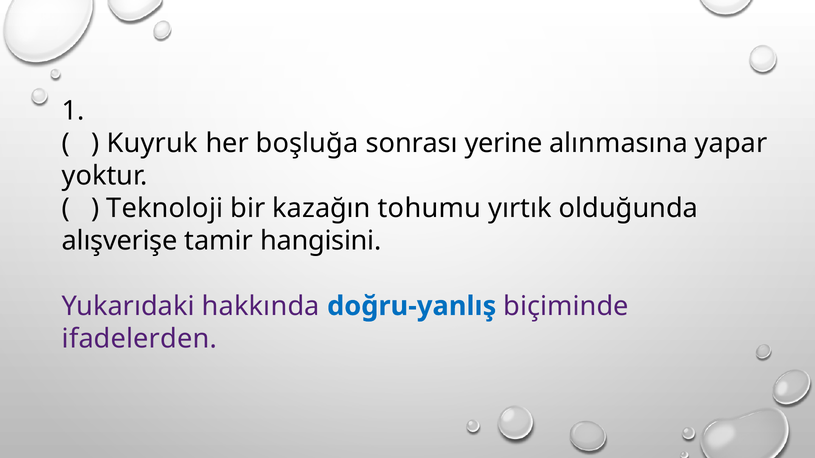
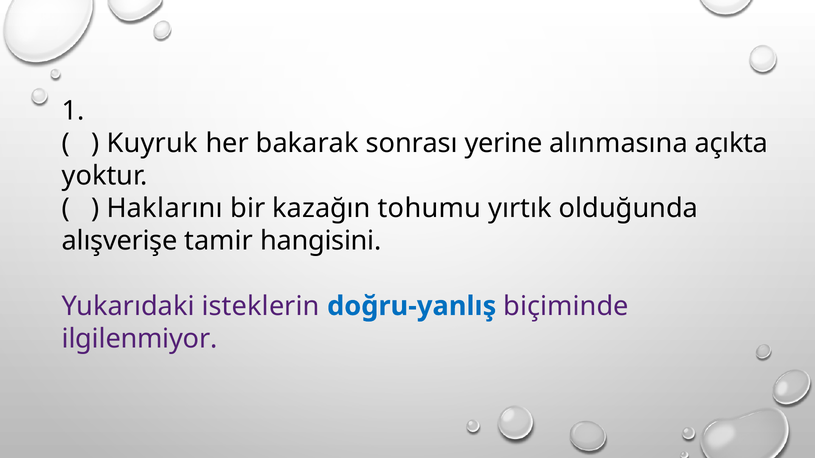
boşluğa: boşluğa -> bakarak
yapar: yapar -> açıkta
Teknoloji: Teknoloji -> Haklarını
hakkında: hakkında -> isteklerin
ifadelerden: ifadelerden -> ilgilenmiyor
